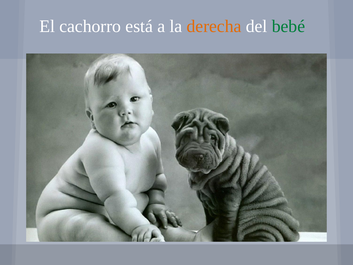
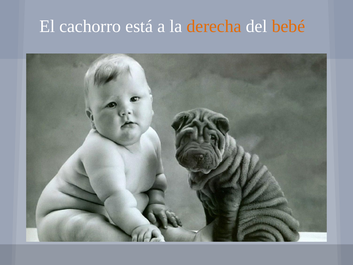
bebé colour: green -> orange
